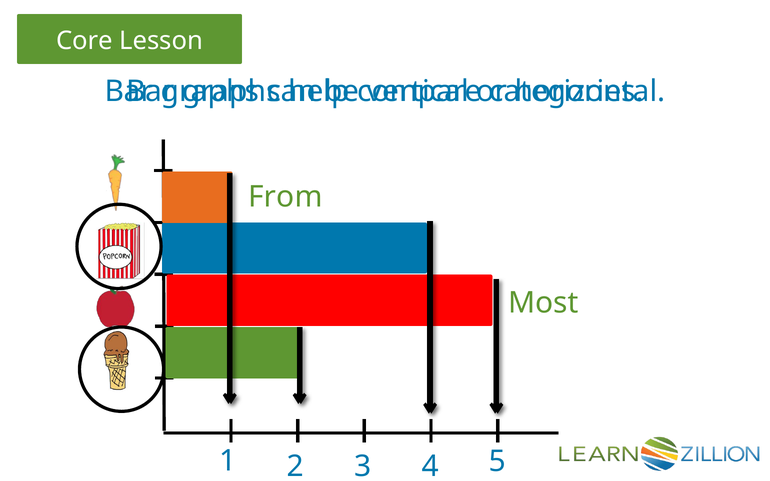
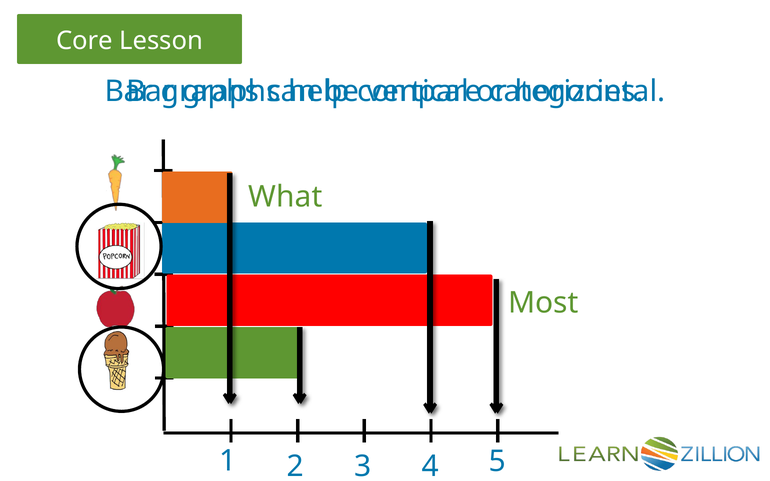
From: From -> What
